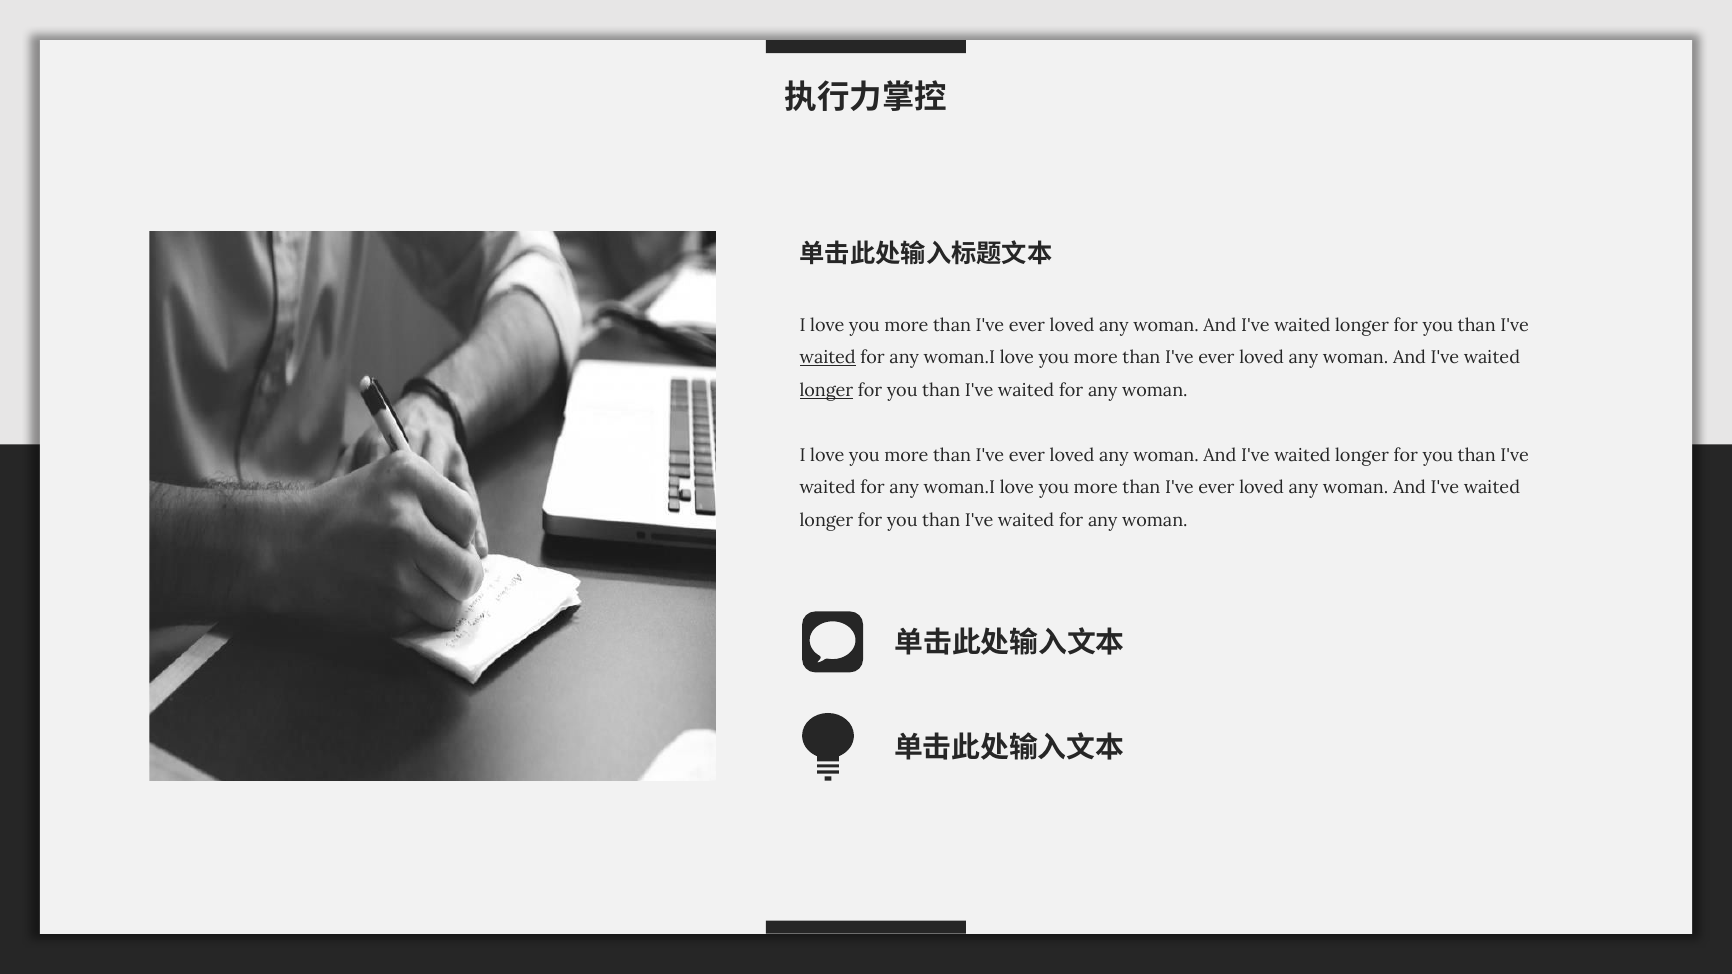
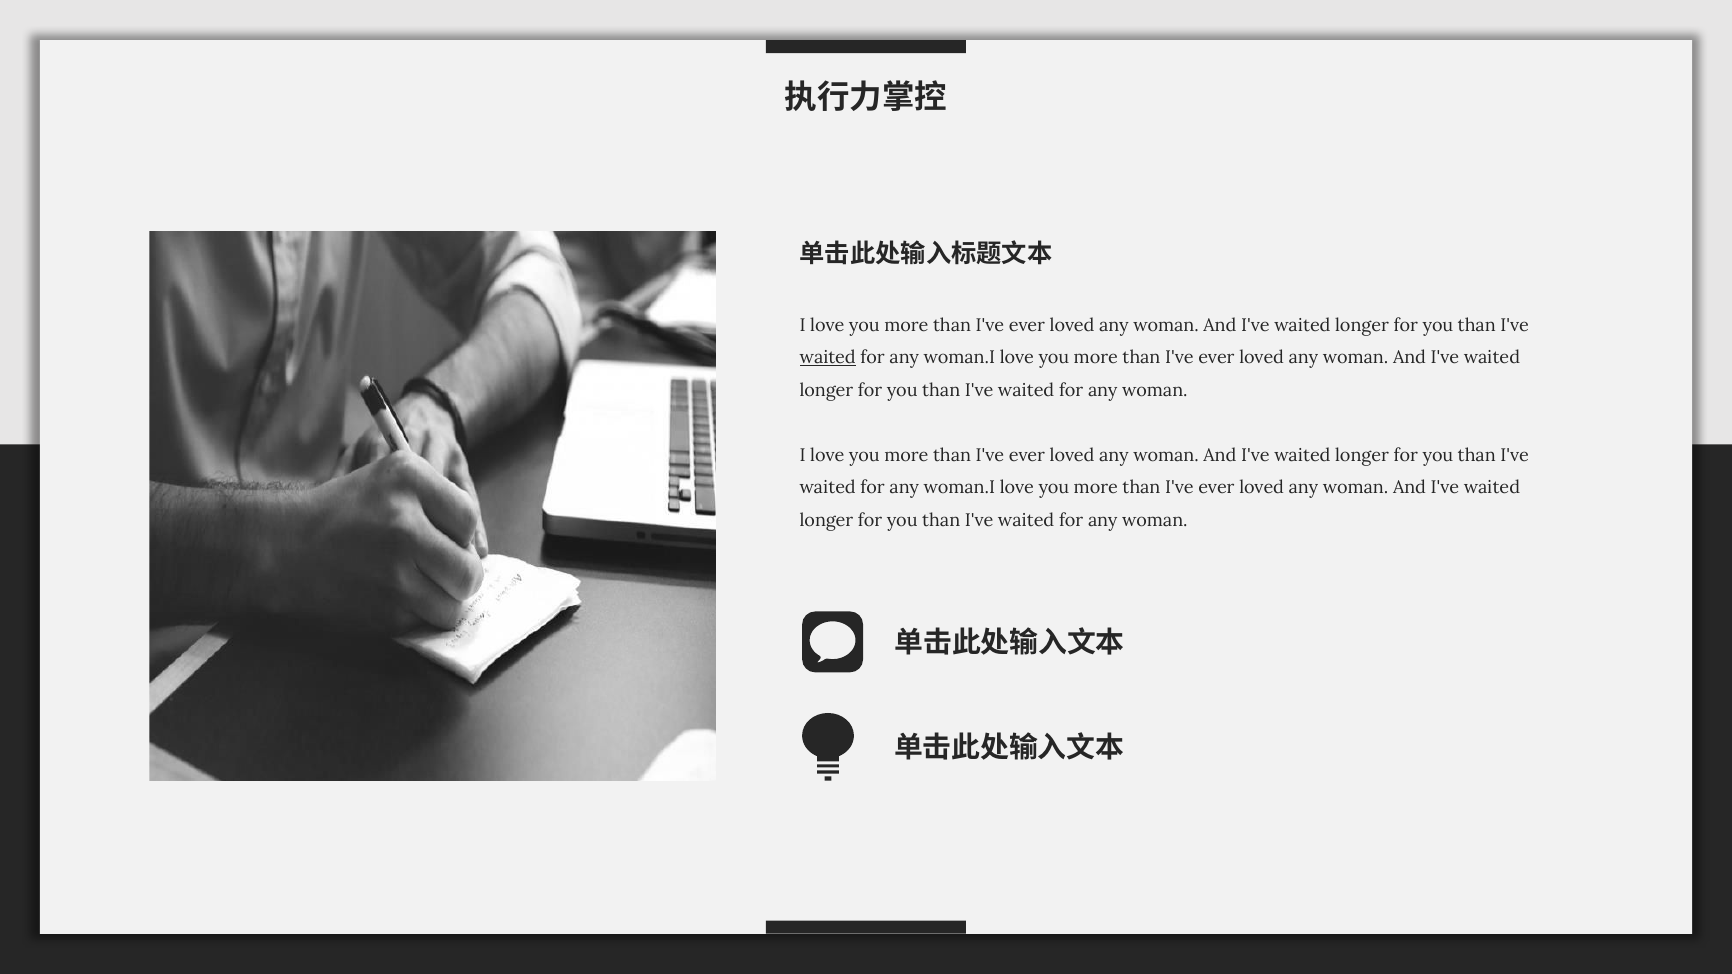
longer at (826, 390) underline: present -> none
